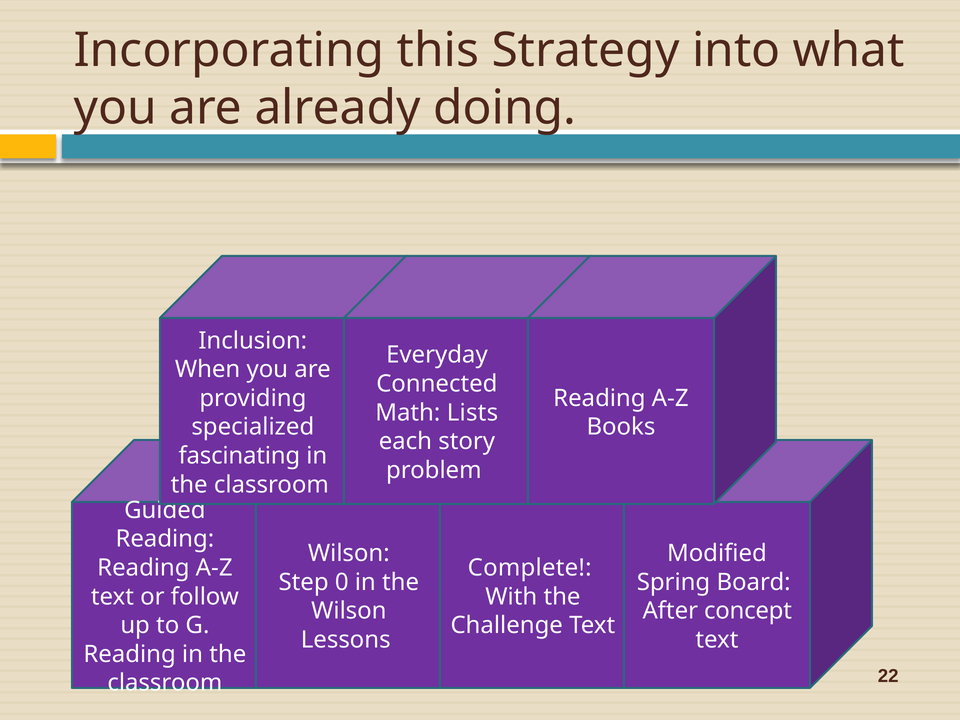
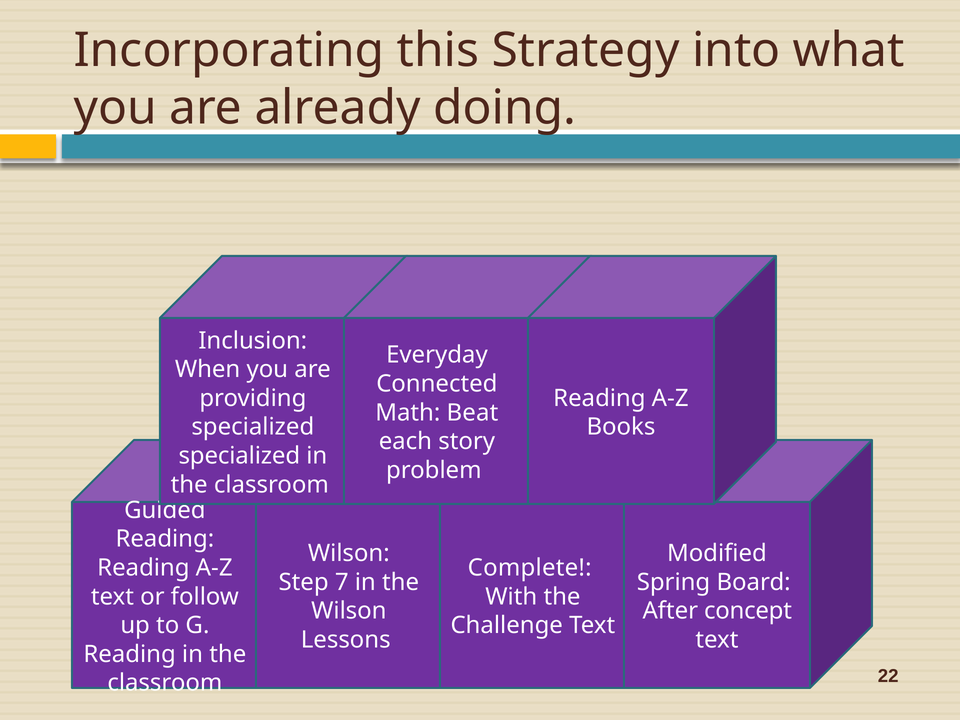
Lists: Lists -> Beat
fascinating at (239, 456): fascinating -> specialized
0: 0 -> 7
